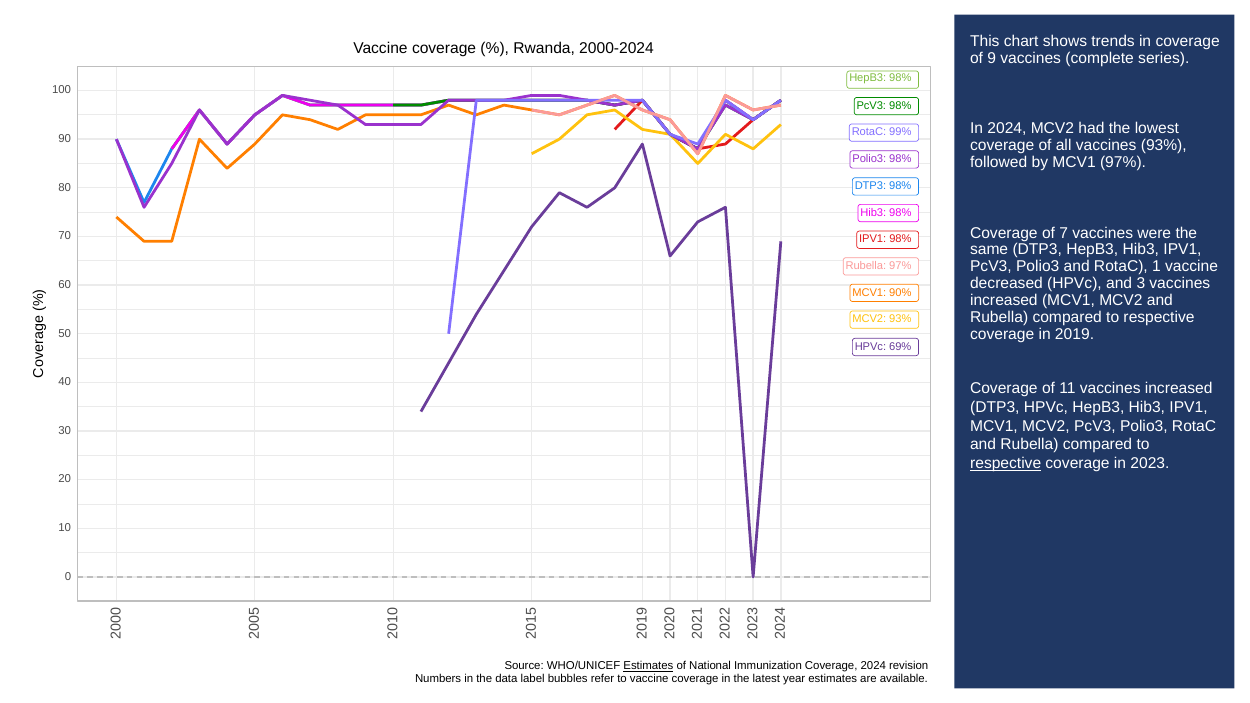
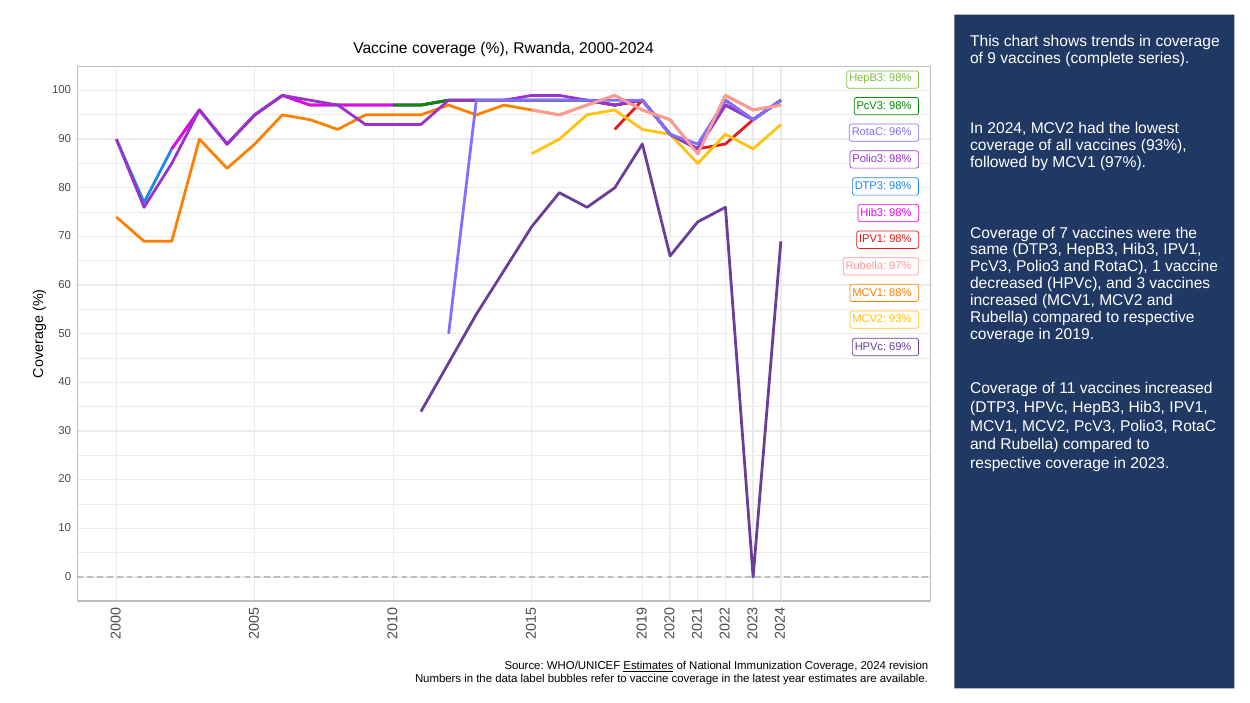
99%: 99% -> 96%
90%: 90% -> 88%
respective at (1006, 463) underline: present -> none
